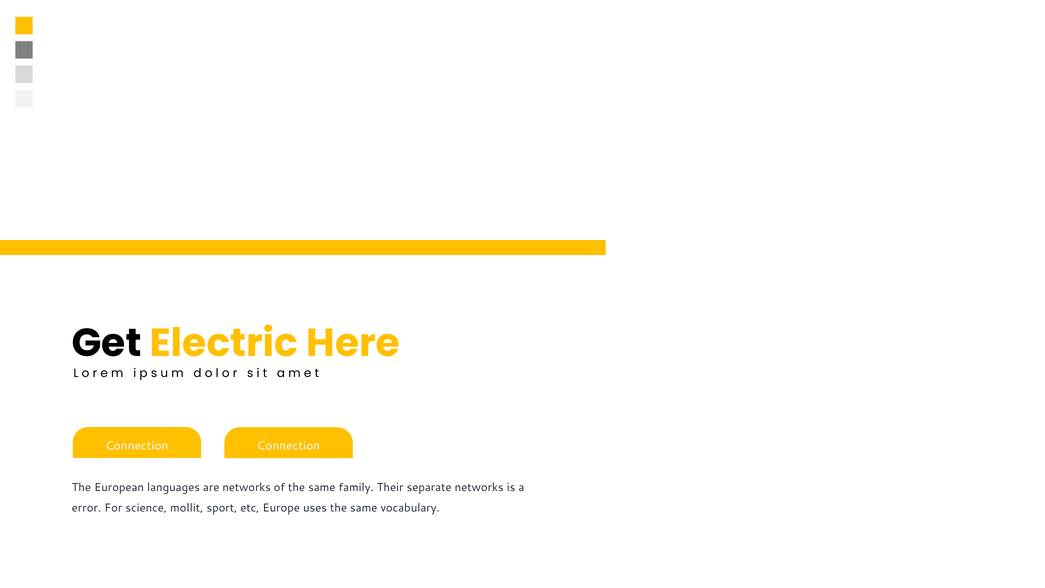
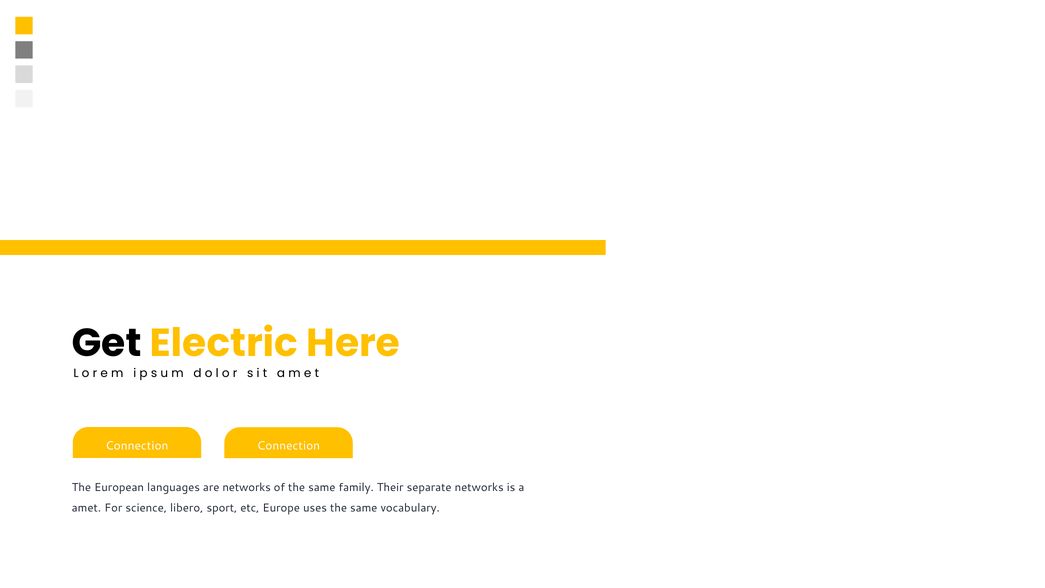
error: error -> amet
mollit: mollit -> libero
